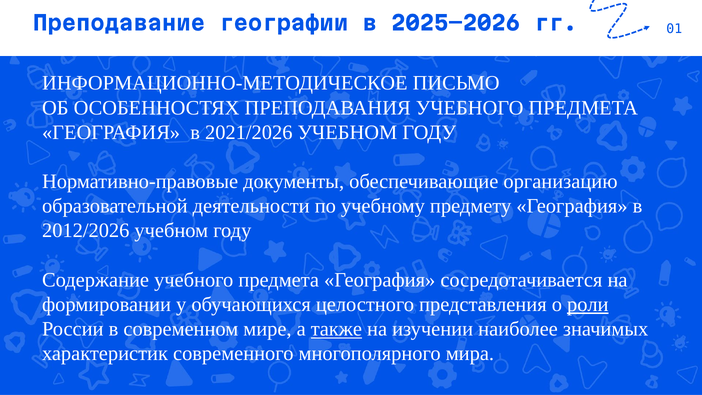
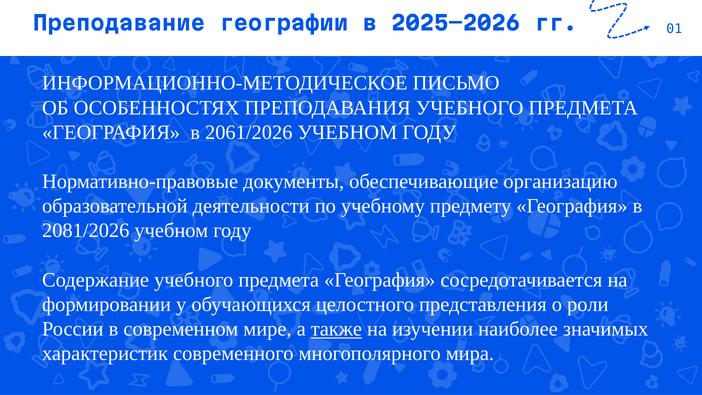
2021/2026: 2021/2026 -> 2061/2026
2012/2026: 2012/2026 -> 2081/2026
роли underline: present -> none
